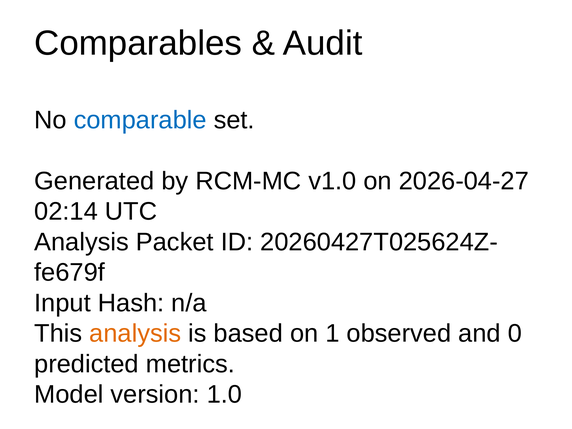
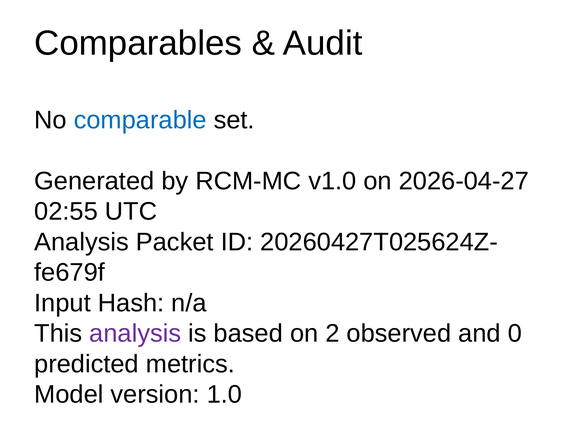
02:14: 02:14 -> 02:55
analysis at (135, 334) colour: orange -> purple
1: 1 -> 2
